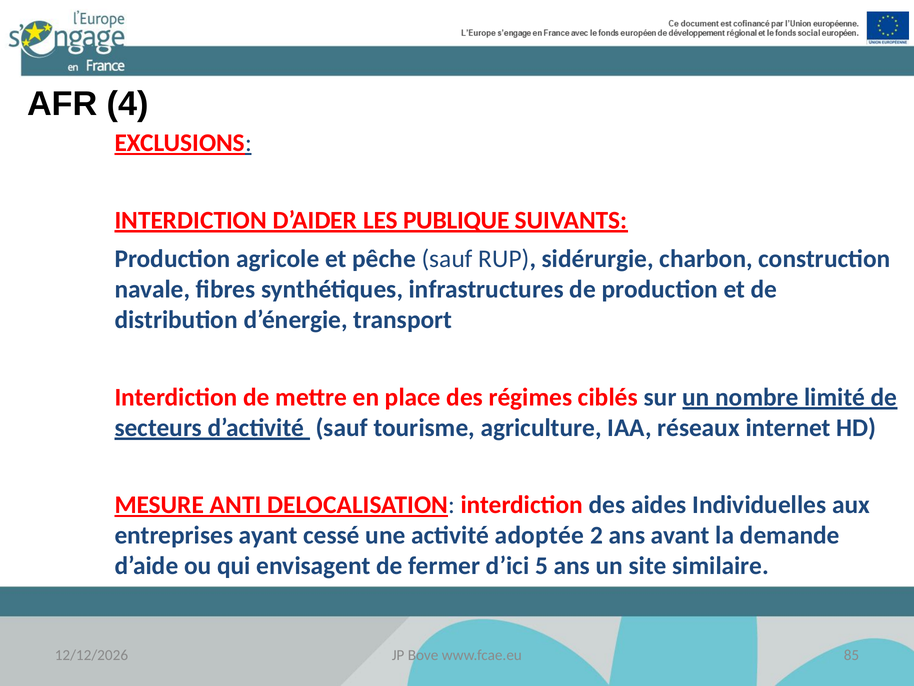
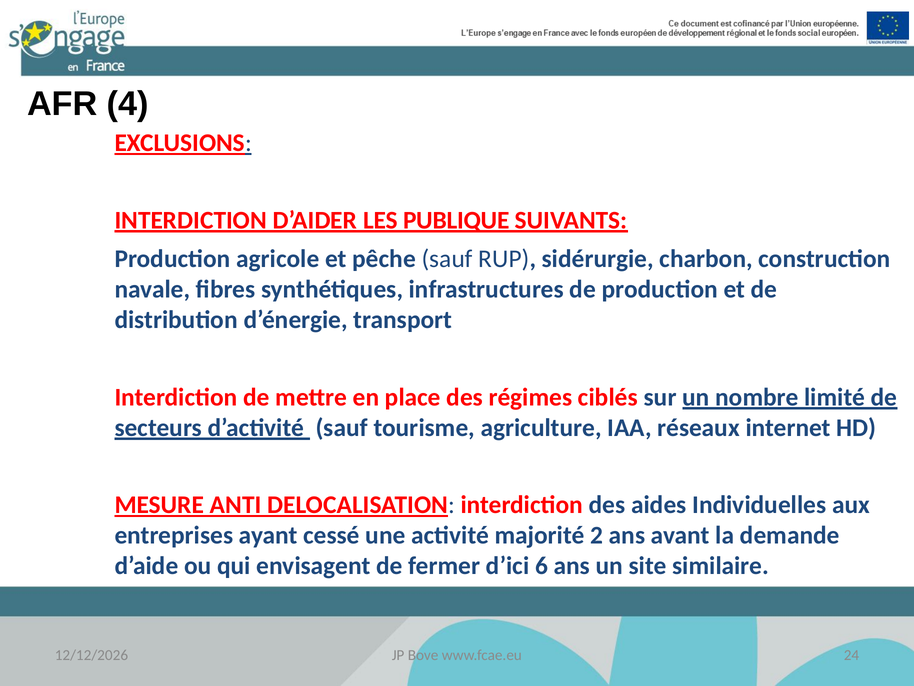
adoptée: adoptée -> majorité
5: 5 -> 6
85: 85 -> 24
